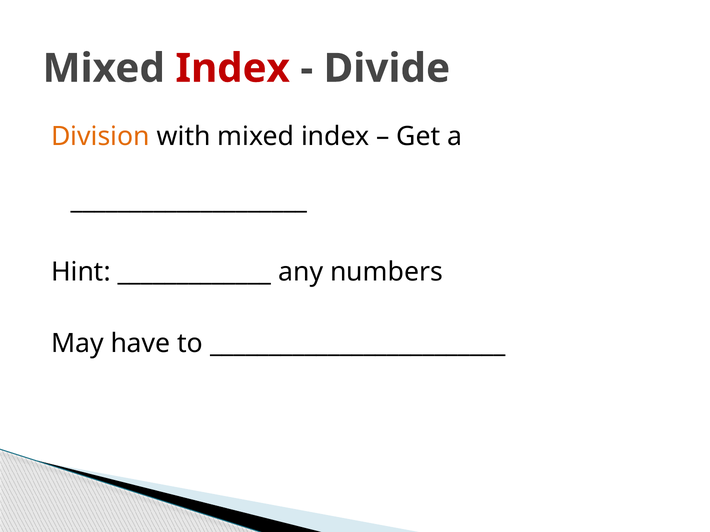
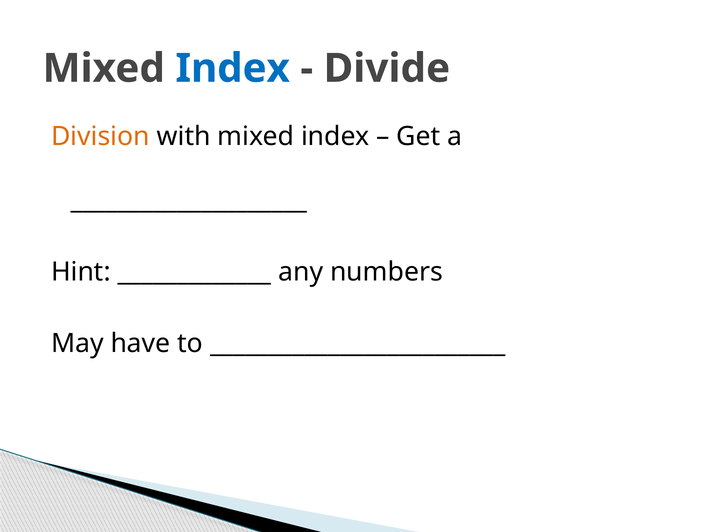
Index at (233, 69) colour: red -> blue
